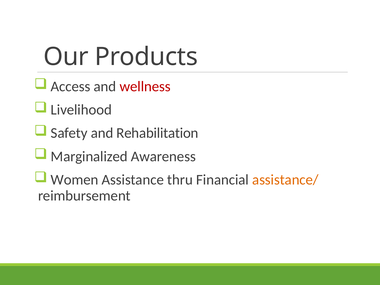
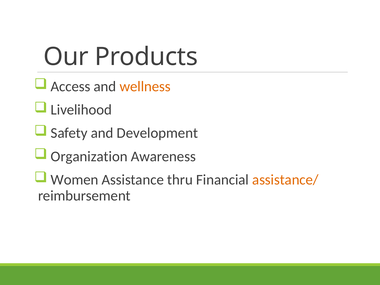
wellness colour: red -> orange
Rehabilitation: Rehabilitation -> Development
Marginalized: Marginalized -> Organization
